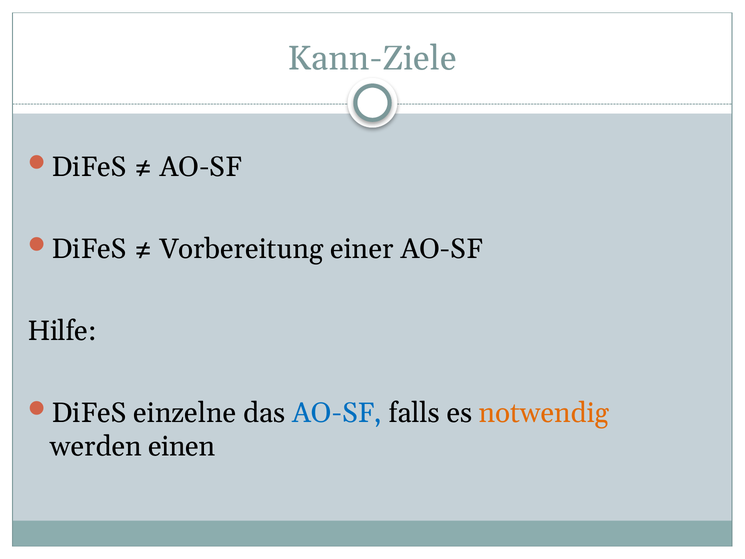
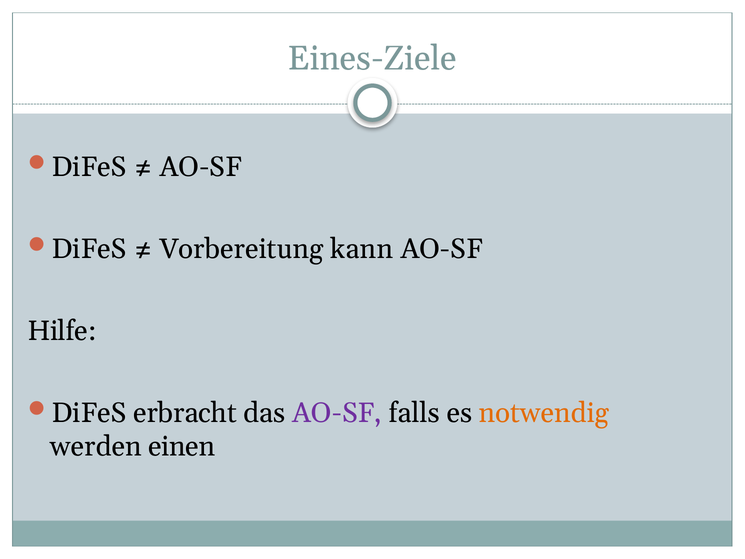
Kann-Ziele: Kann-Ziele -> Eines-Ziele
einer: einer -> kann
einzelne: einzelne -> erbracht
AO-SF at (337, 413) colour: blue -> purple
